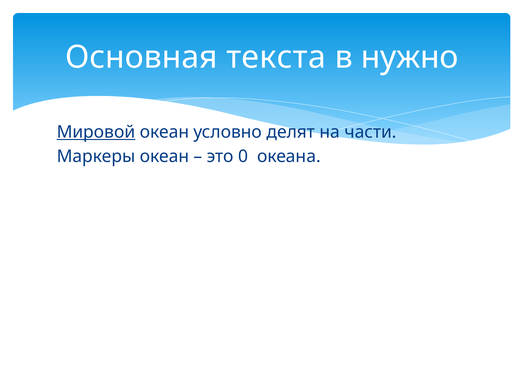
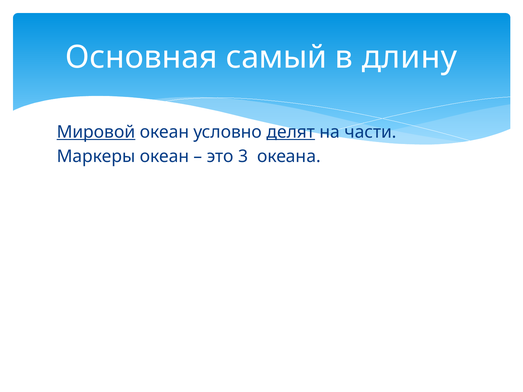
текста: текста -> самый
нужно: нужно -> длину
делят underline: none -> present
0: 0 -> 3
